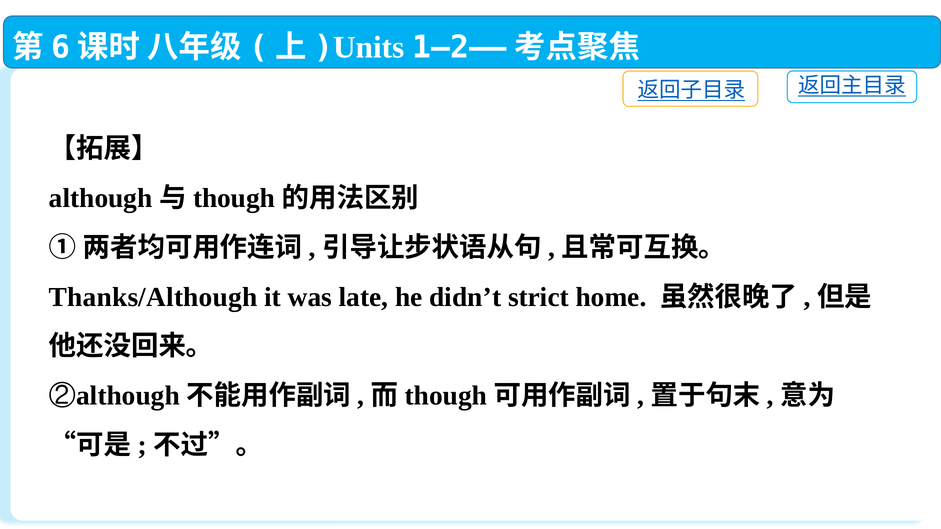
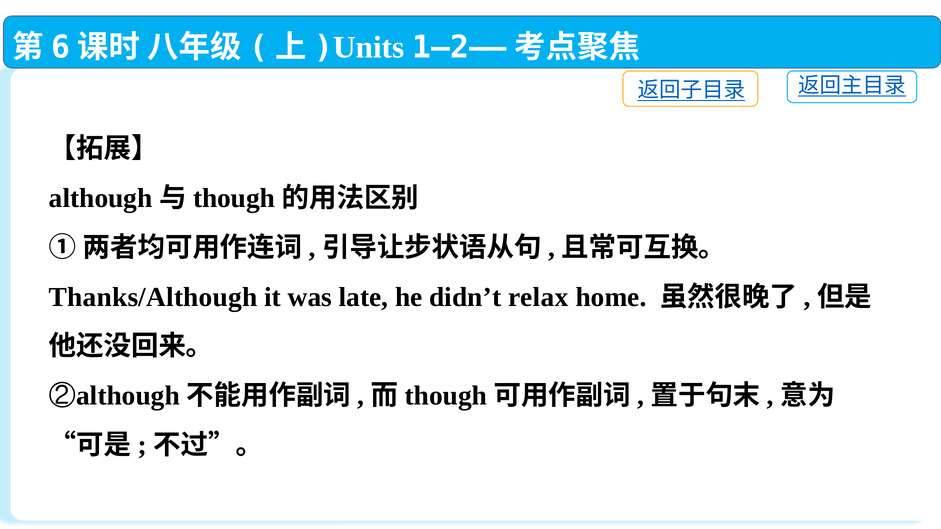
strict: strict -> relax
